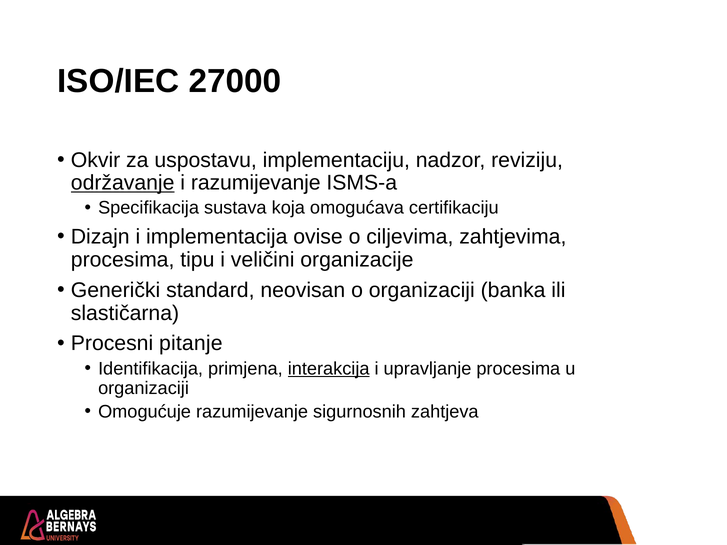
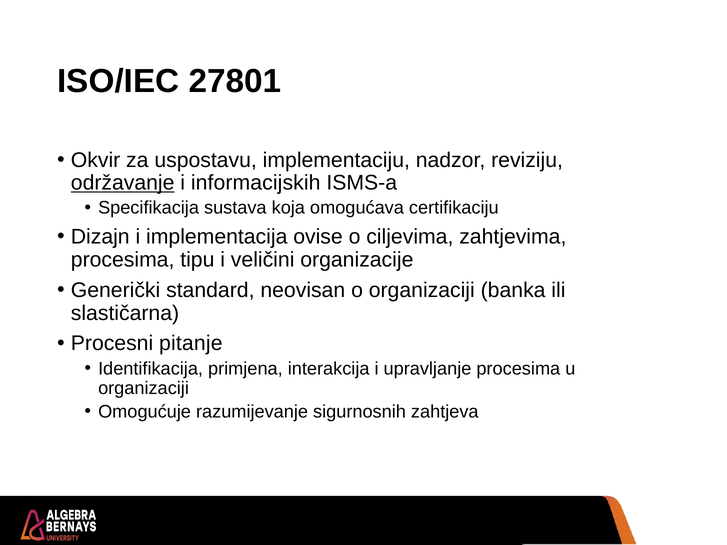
27000: 27000 -> 27801
i razumijevanje: razumijevanje -> informacijskih
interakcija underline: present -> none
